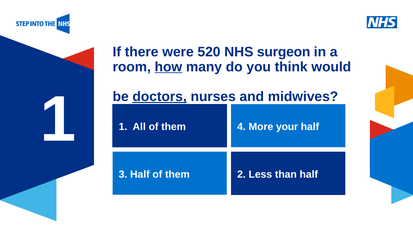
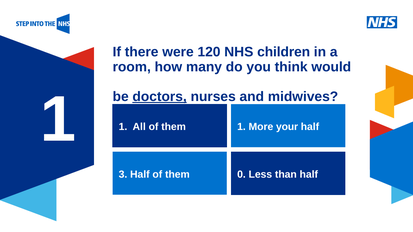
520: 520 -> 120
surgeon: surgeon -> children
how underline: present -> none
them 4: 4 -> 1
2: 2 -> 0
